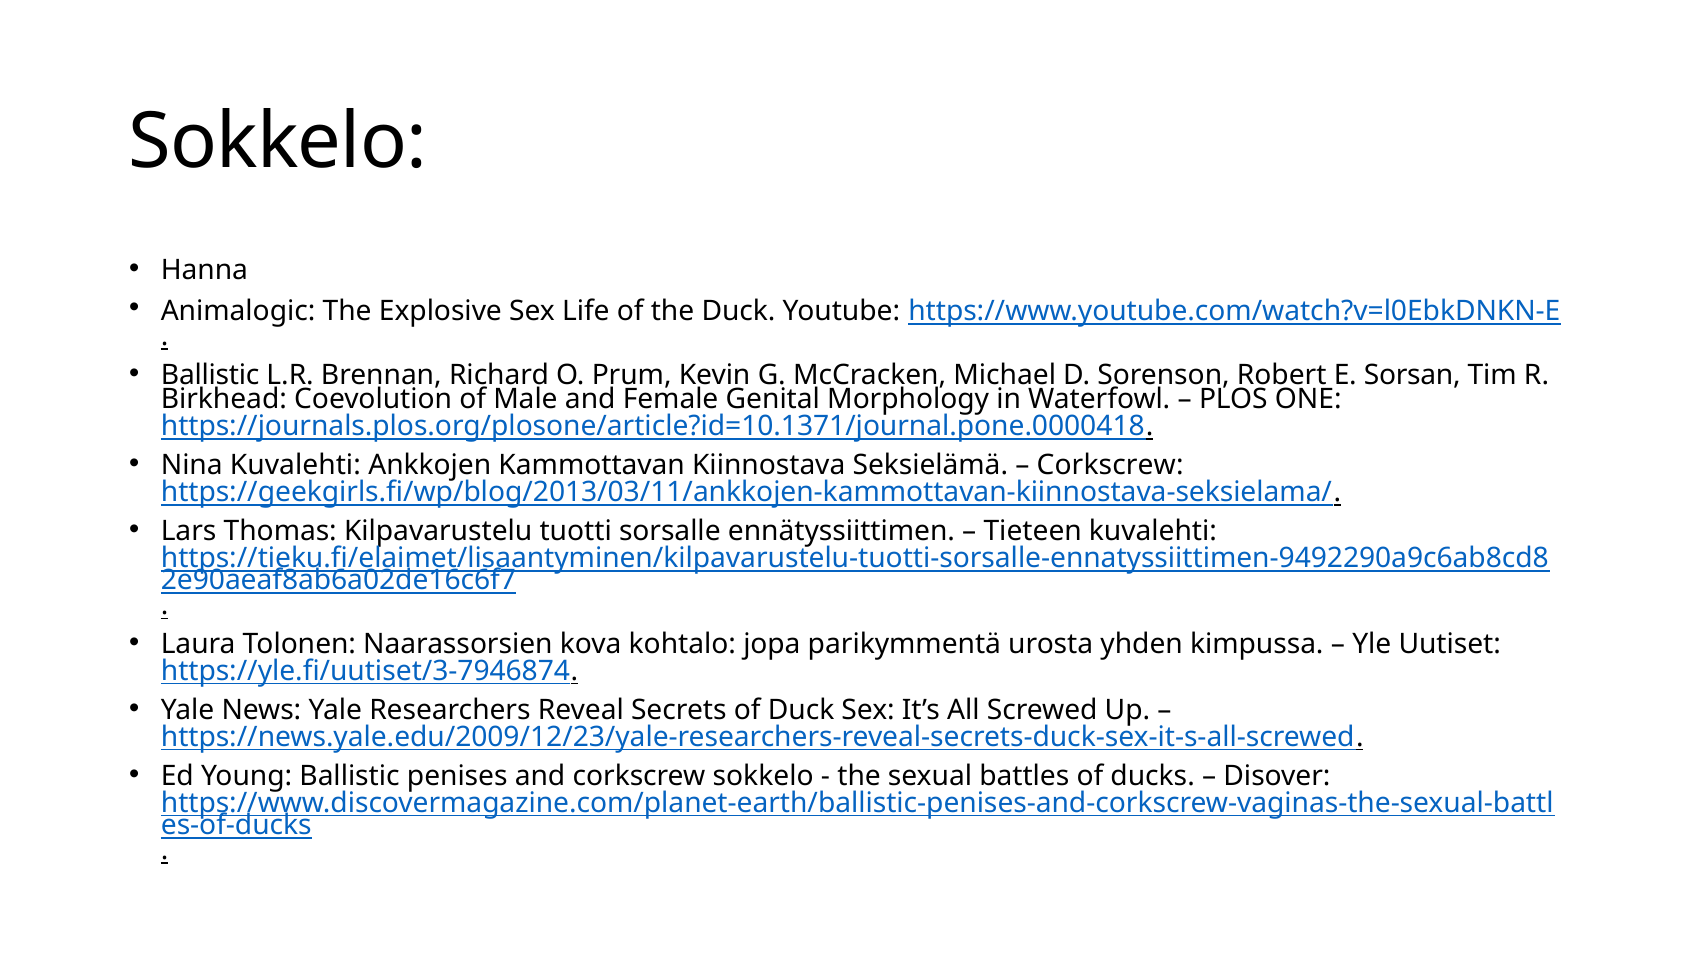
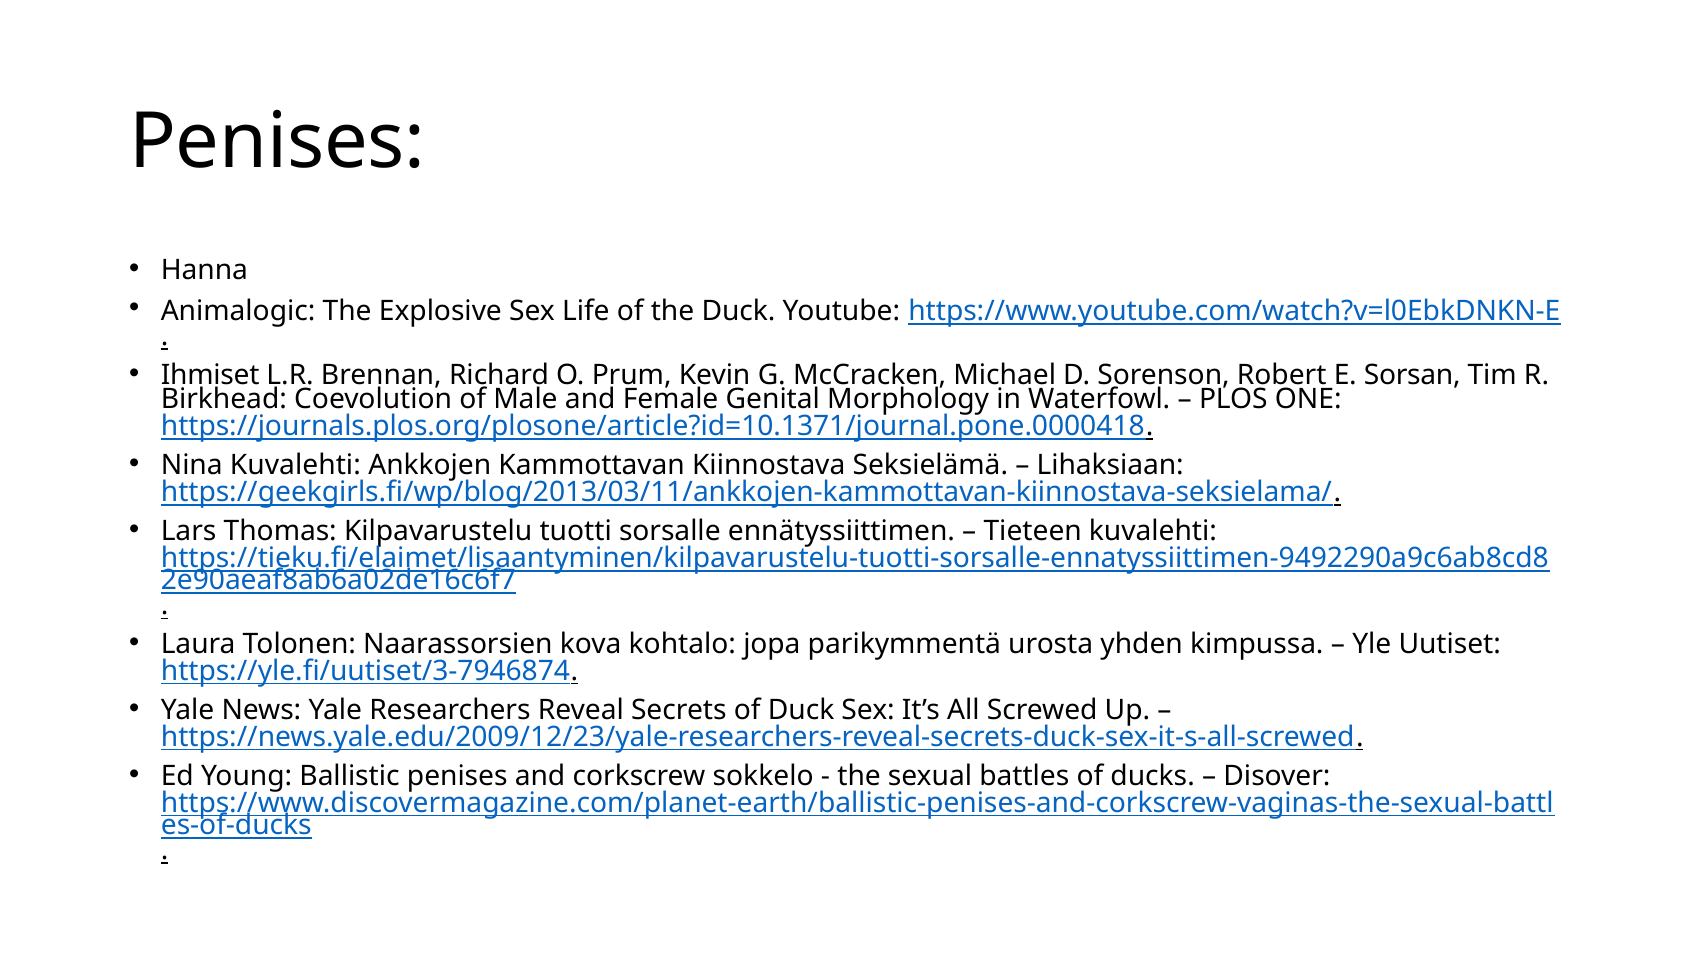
Sokkelo at (278, 142): Sokkelo -> Penises
Ballistic at (210, 375): Ballistic -> Ihmiset
Corkscrew at (1110, 465): Corkscrew -> Lihaksiaan
